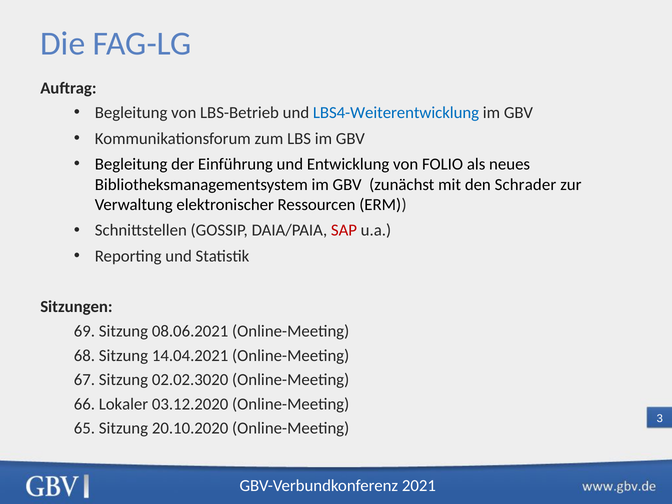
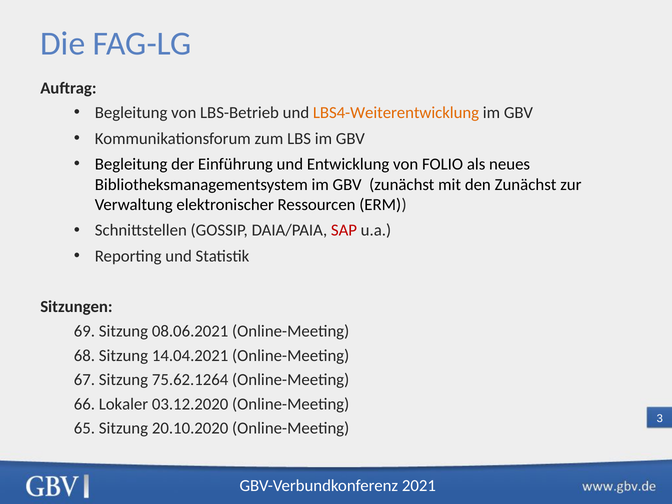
LBS4-Weiterentwicklung colour: blue -> orange
den Schrader: Schrader -> Zunächst
02.02.3020: 02.02.3020 -> 75.62.1264
